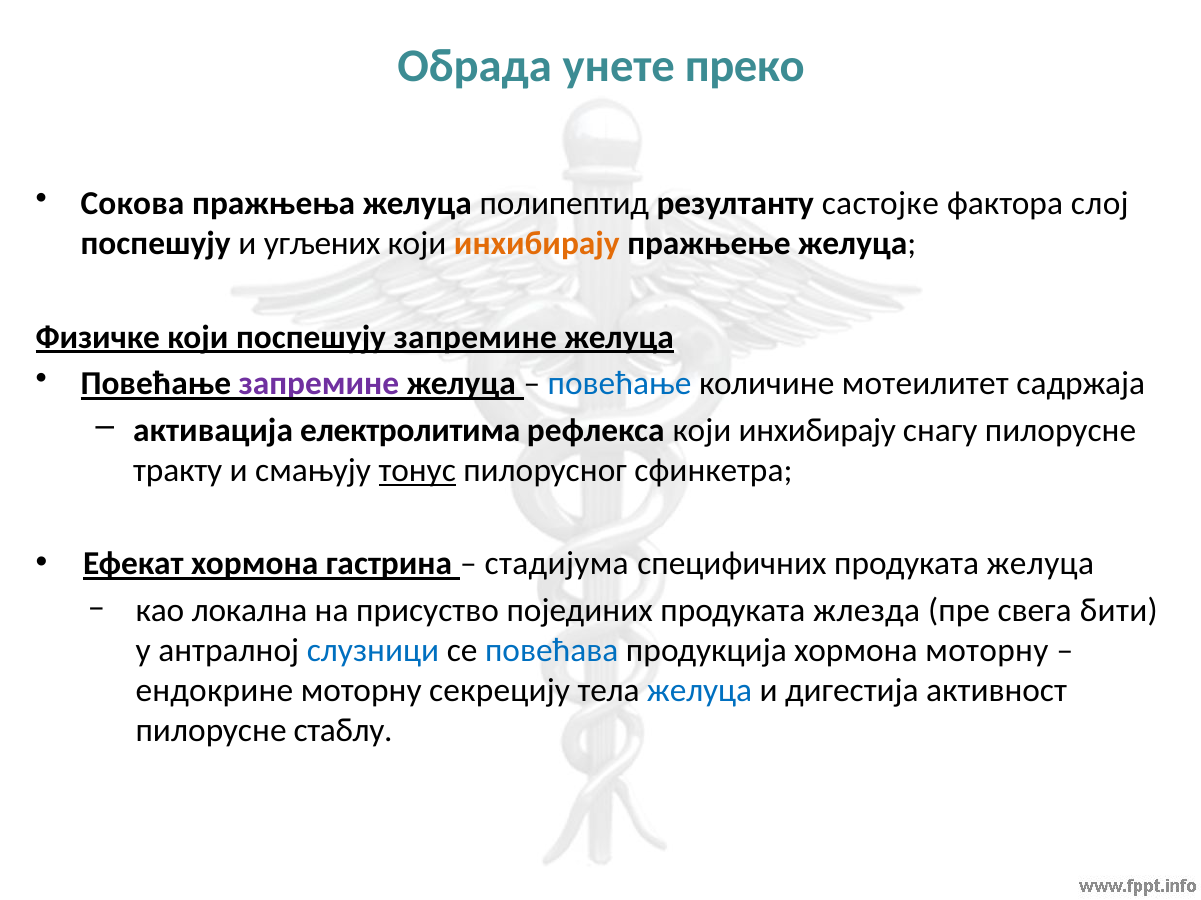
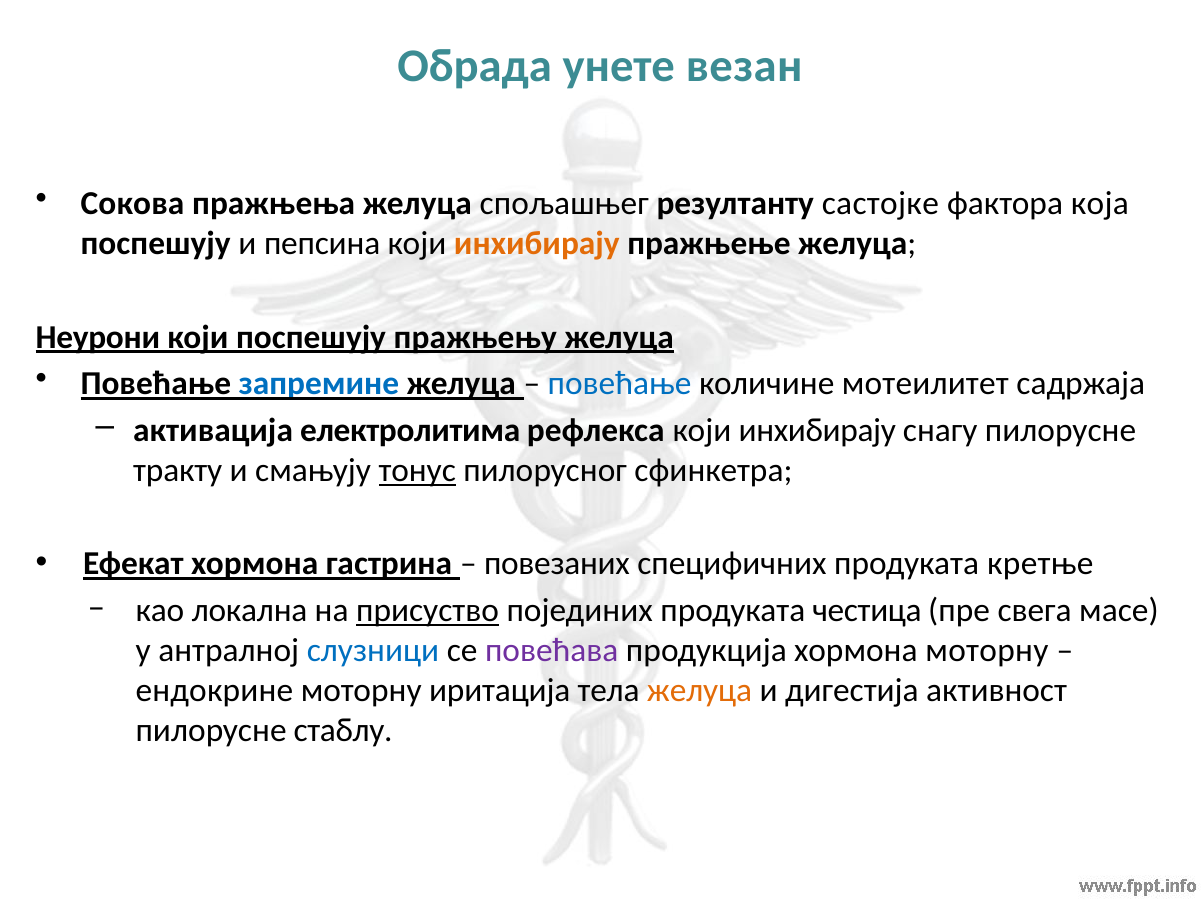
преко: преко -> везан
полипептид: полипептид -> спољашњег
слој: слој -> која
угљених: угљених -> пепсина
Физичке: Физичке -> Неурони
поспешују запремине: запремине -> пражњењу
запремине at (319, 384) colour: purple -> blue
стадијума: стадијума -> повезаних
продуката желуца: желуца -> кретње
присуство underline: none -> present
жлезда: жлезда -> честица
бити: бити -> масе
повећава colour: blue -> purple
секрецију: секрецију -> иритација
желуца at (700, 691) colour: blue -> orange
